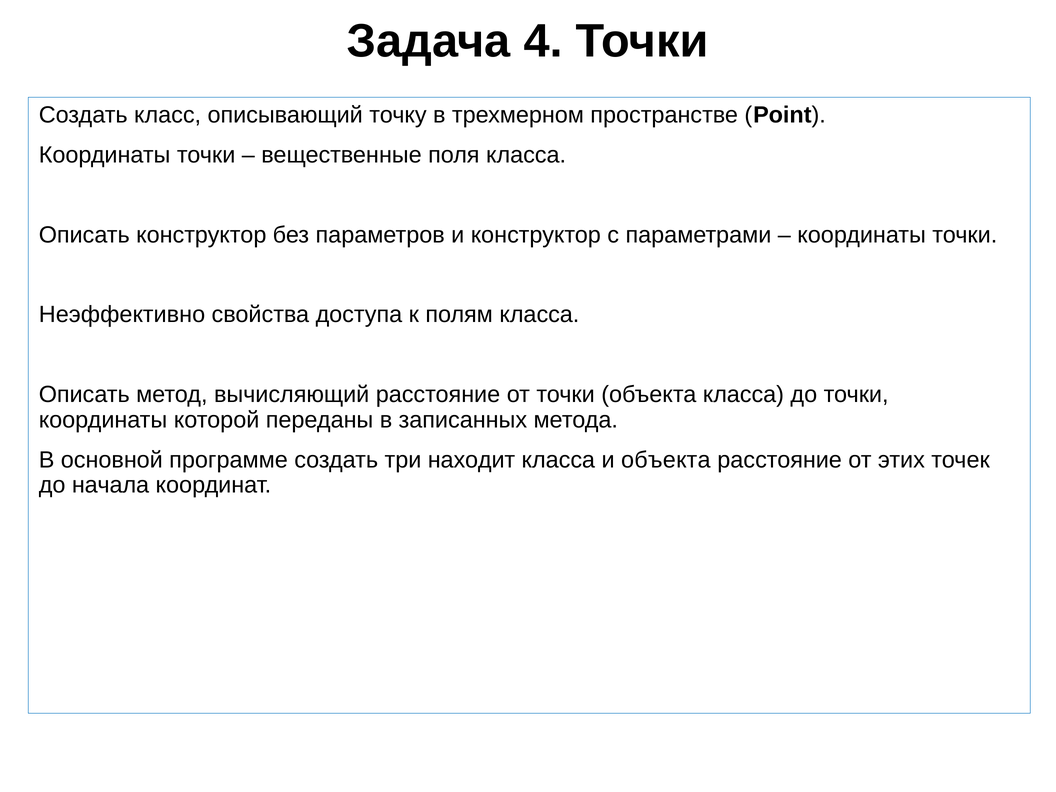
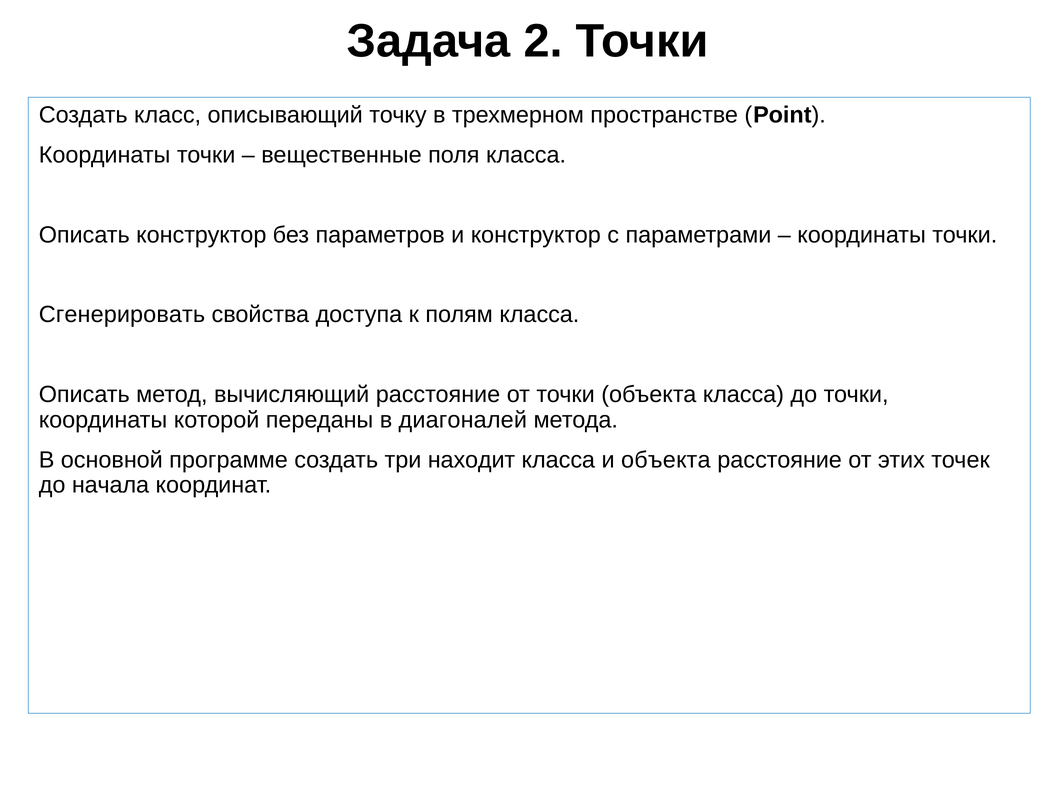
4: 4 -> 2
Неэффективно: Неэффективно -> Сгенерировать
записанных: записанных -> диагоналей
